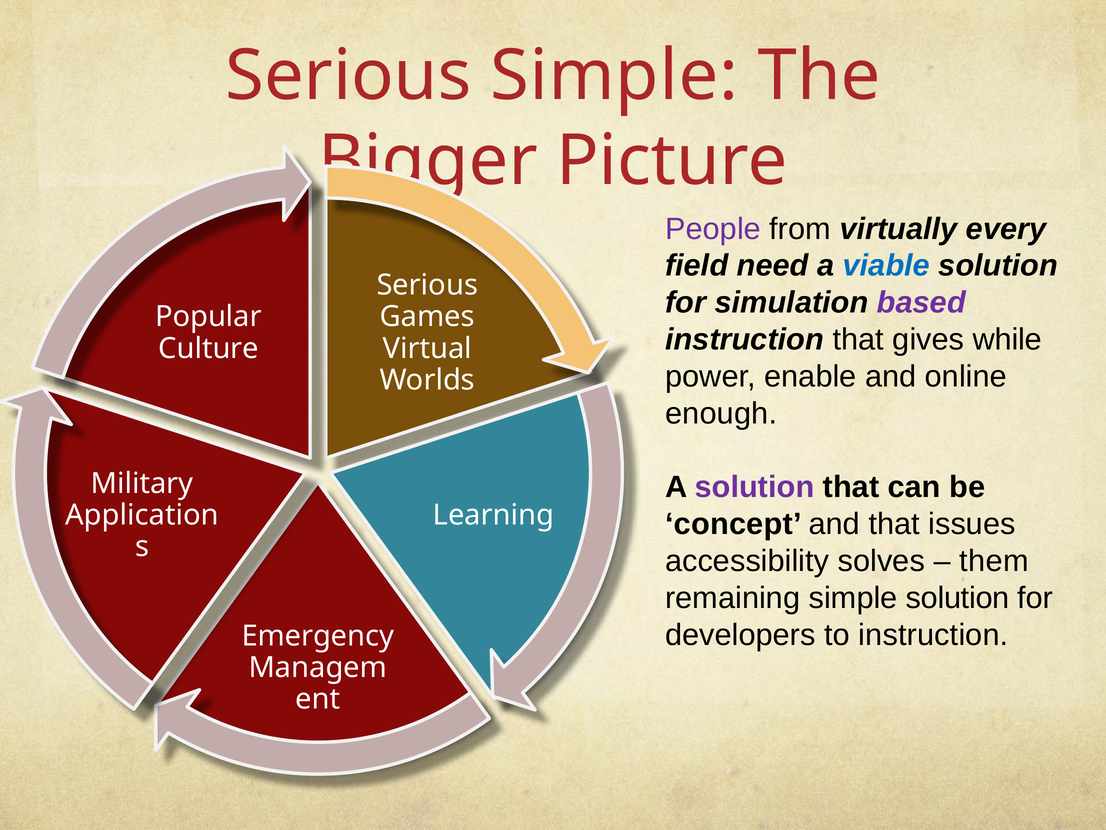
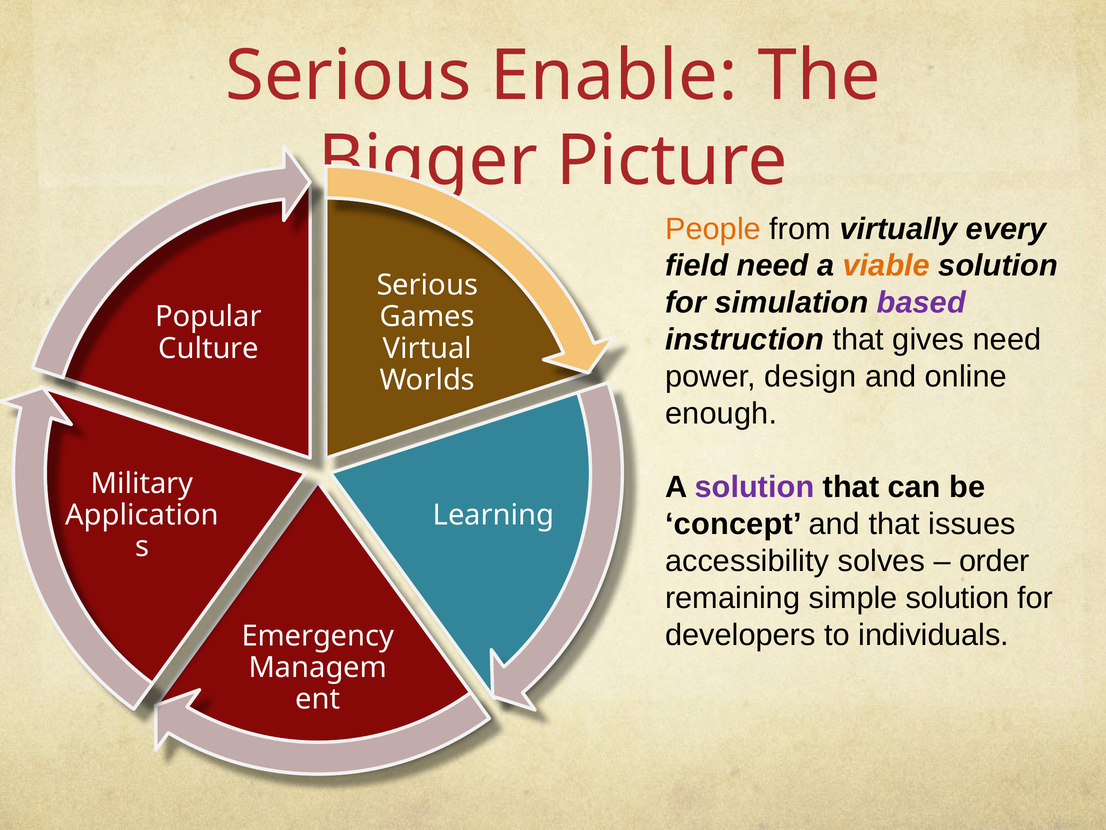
Serious Simple: Simple -> Enable
People colour: purple -> orange
viable colour: blue -> orange
gives while: while -> need
enable: enable -> design
them: them -> order
to instruction: instruction -> individuals
